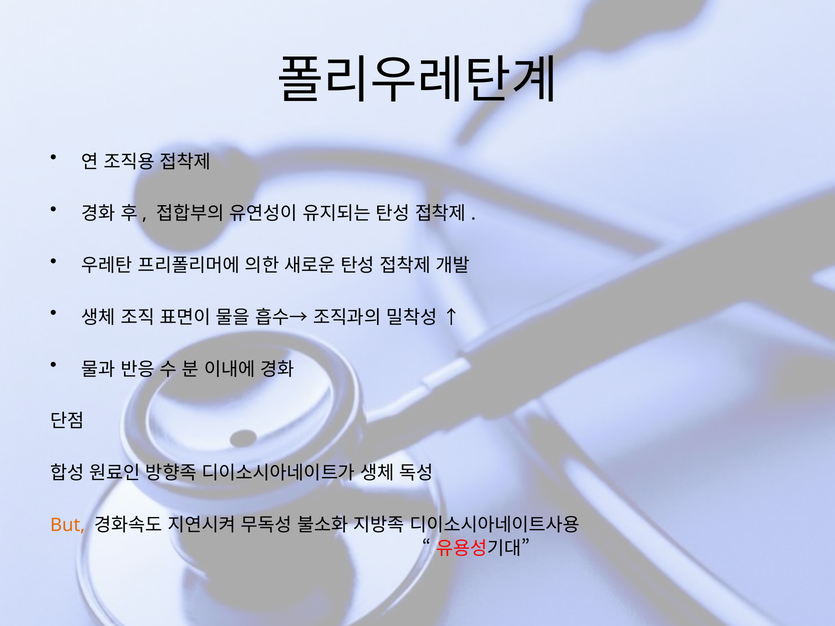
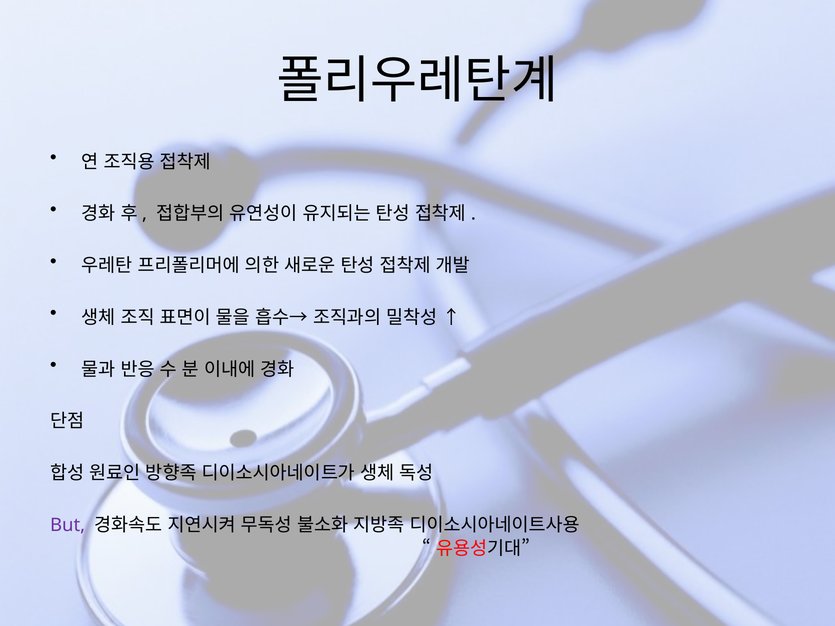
But colour: orange -> purple
